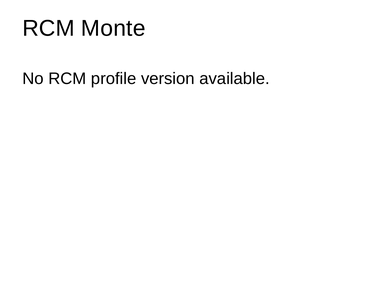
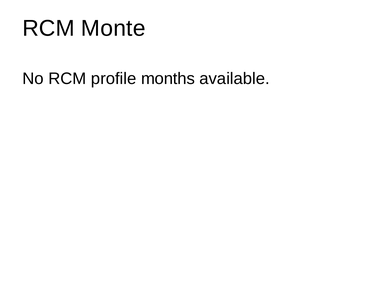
version: version -> months
